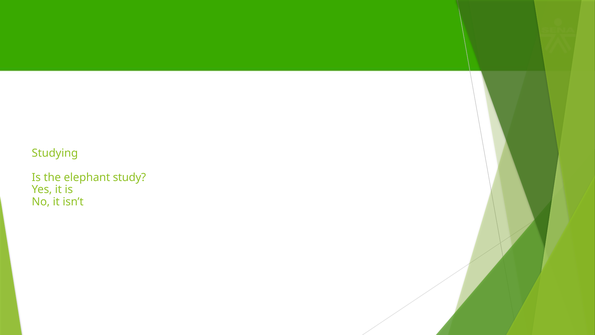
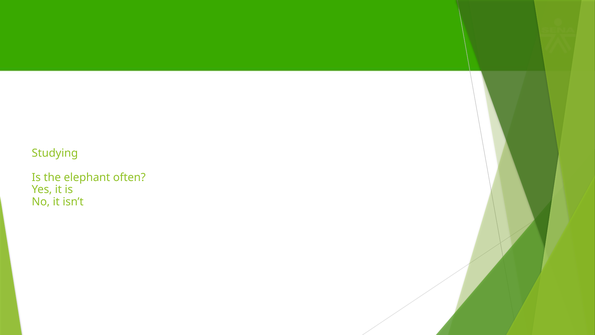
study: study -> often
